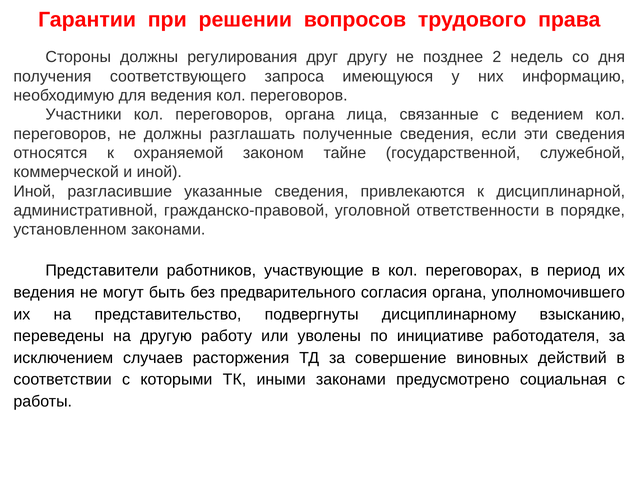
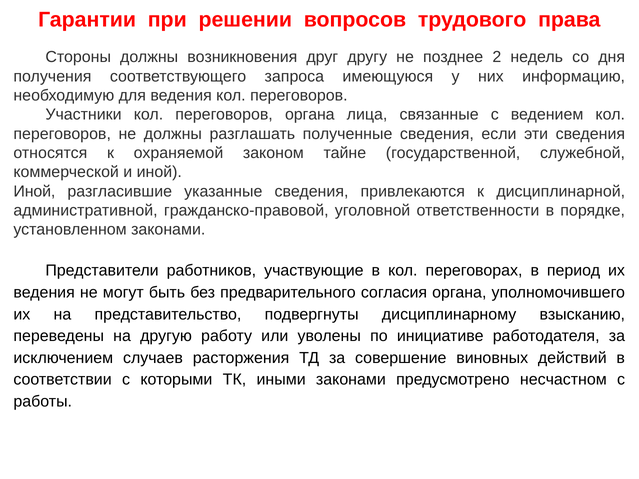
регулирования: регулирования -> возникновения
социальная: социальная -> несчастном
